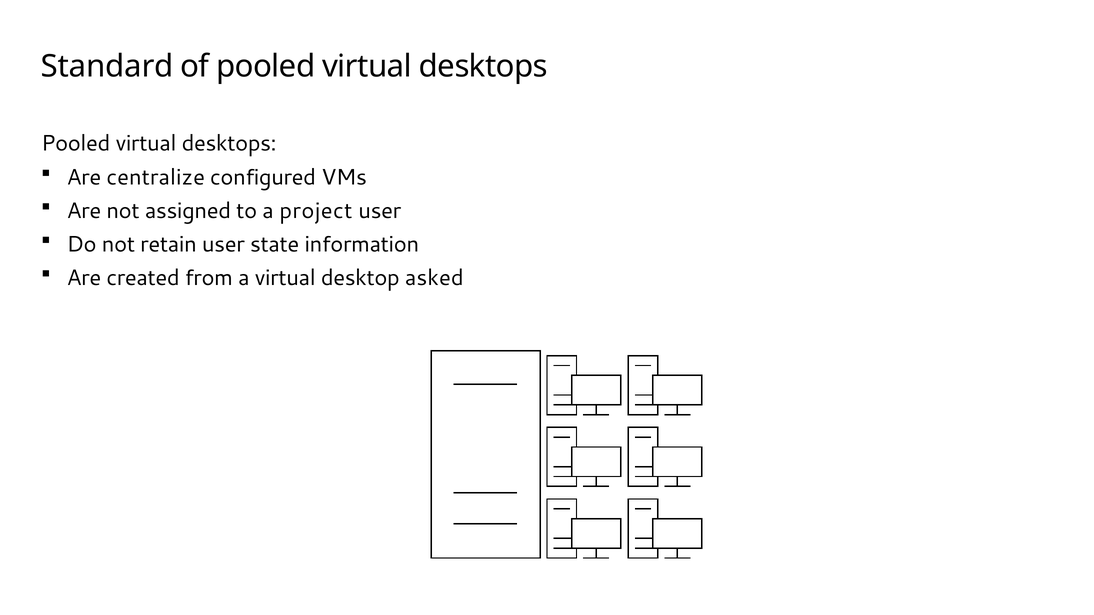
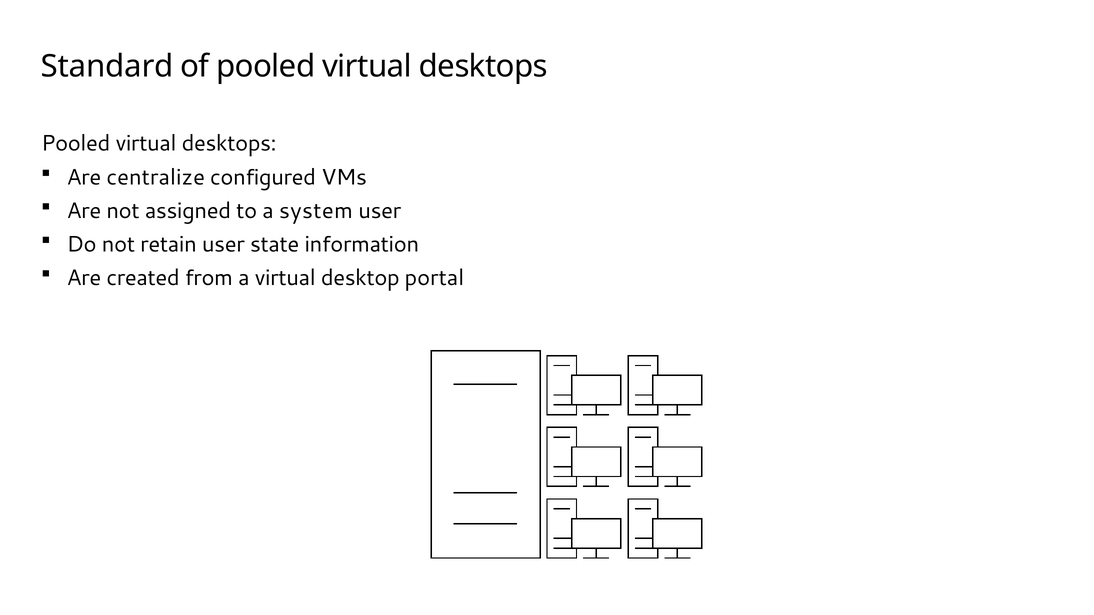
project: project -> system
asked: asked -> portal
